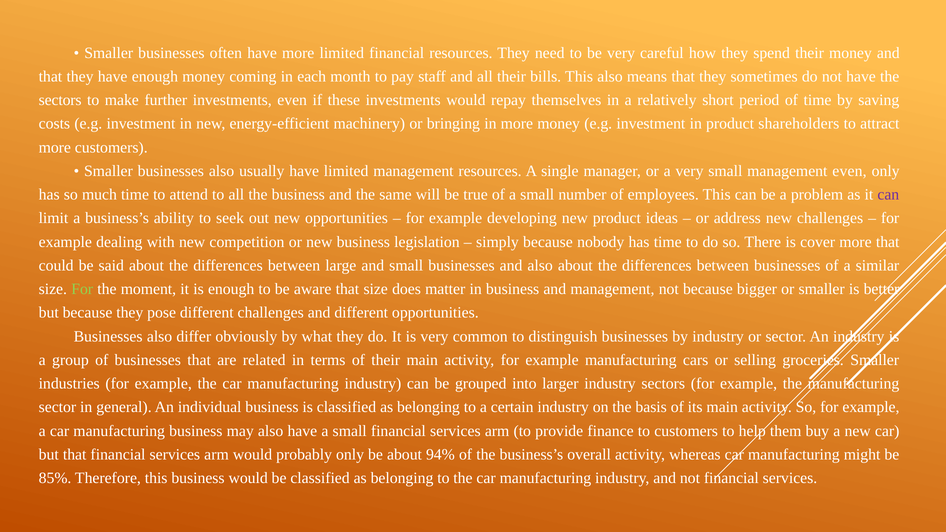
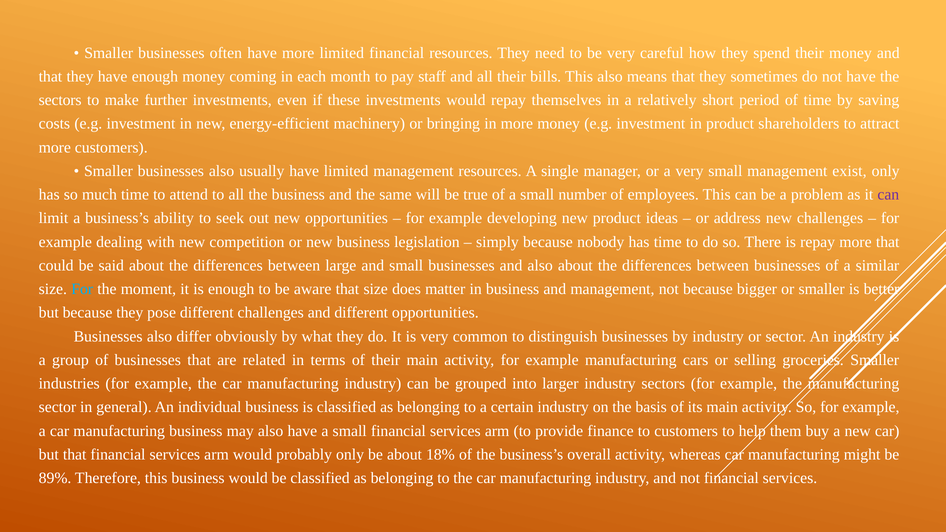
management even: even -> exist
is cover: cover -> repay
For at (82, 289) colour: light green -> light blue
94%: 94% -> 18%
85%: 85% -> 89%
